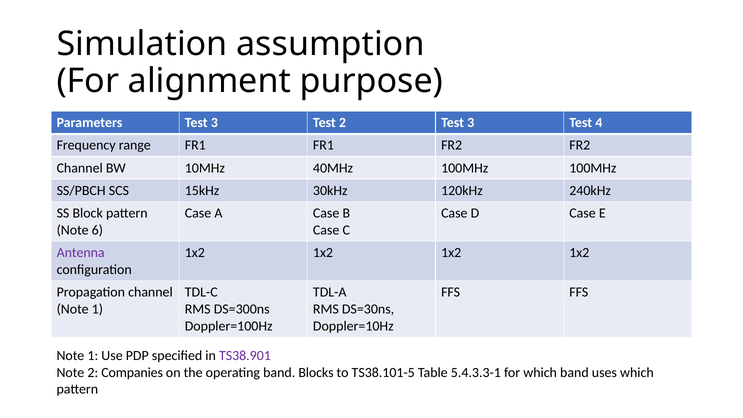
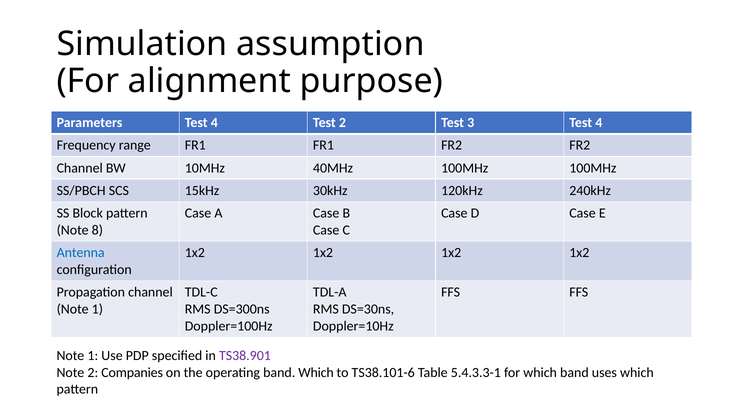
Parameters Test 3: 3 -> 4
6: 6 -> 8
Antenna colour: purple -> blue
band Blocks: Blocks -> Which
TS38.101-5: TS38.101-5 -> TS38.101-6
